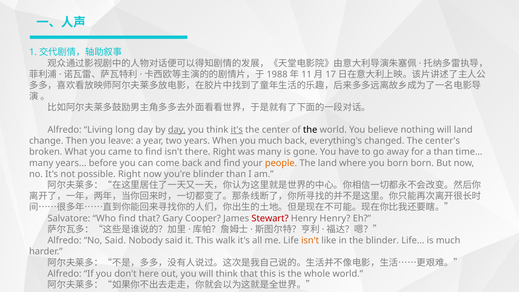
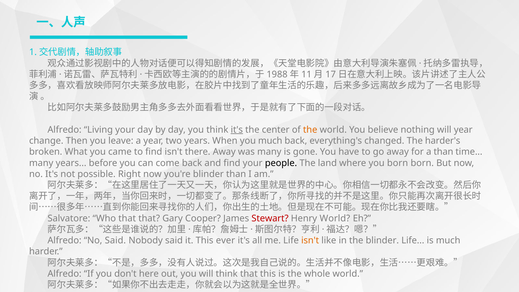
Living long: long -> your
day at (177, 130) underline: present -> none
the at (310, 130) colour: black -> orange
will land: land -> year
center's: center's -> harder's
there Right: Right -> Away
people colour: orange -> black
Who find: find -> that
Henry Henry: Henry -> World
walk: walk -> ever
